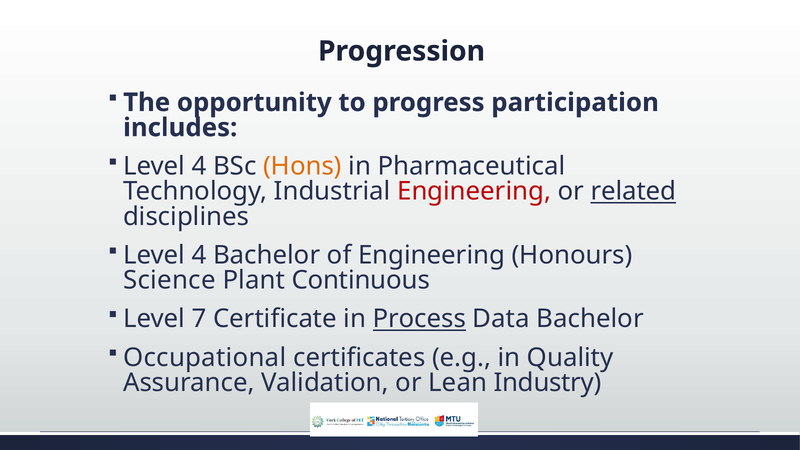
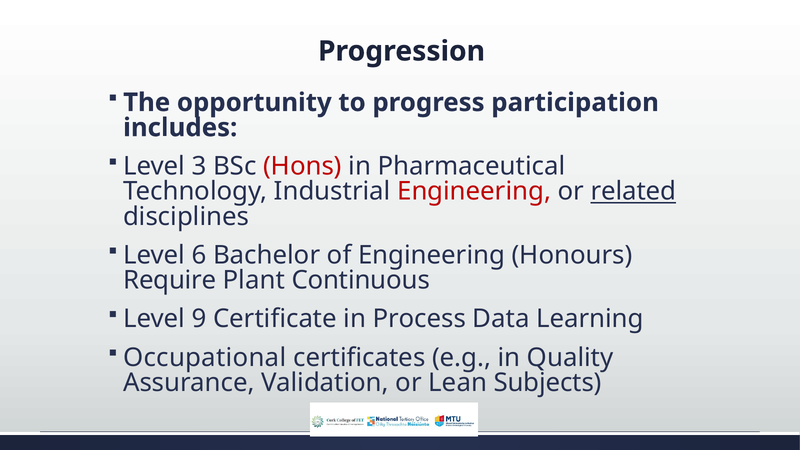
4 at (199, 166): 4 -> 3
Hons colour: orange -> red
4 at (199, 255): 4 -> 6
Science: Science -> Require
7: 7 -> 9
Process underline: present -> none
Data Bachelor: Bachelor -> Learning
Industry: Industry -> Subjects
